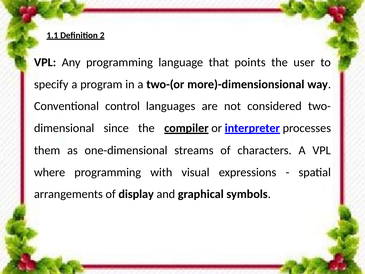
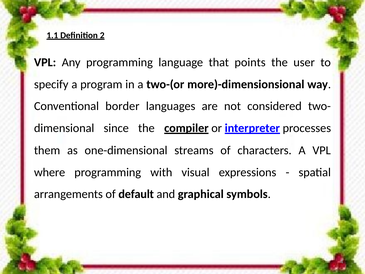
control: control -> border
display: display -> default
